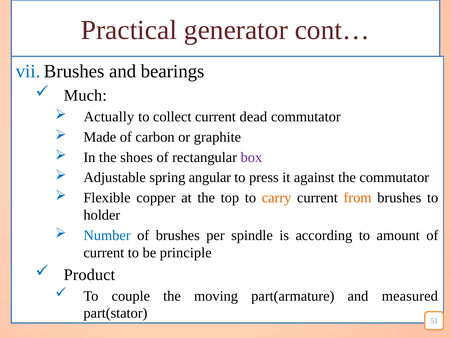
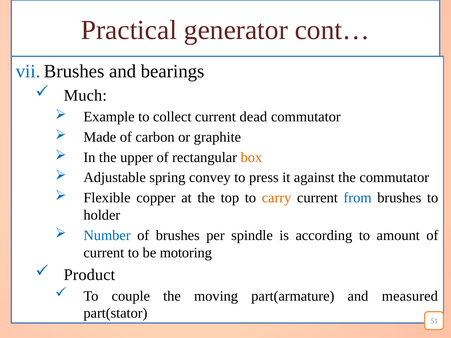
Actually: Actually -> Example
shoes: shoes -> upper
box colour: purple -> orange
angular: angular -> convey
from colour: orange -> blue
principle: principle -> motoring
